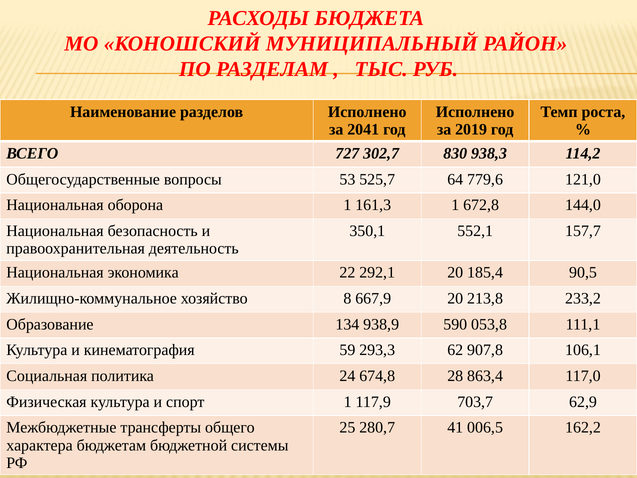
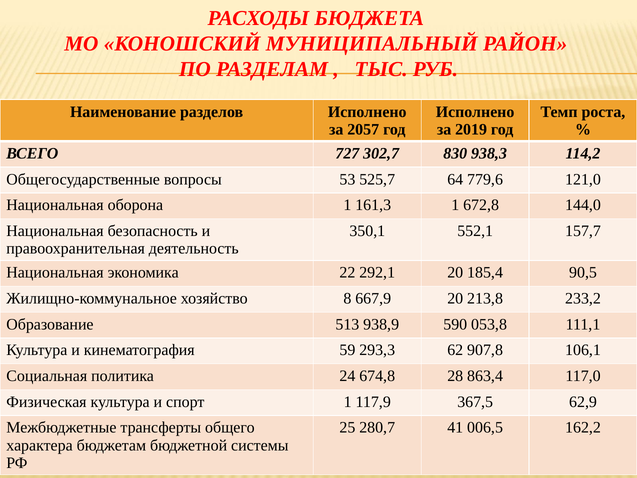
2041: 2041 -> 2057
134: 134 -> 513
703,7: 703,7 -> 367,5
